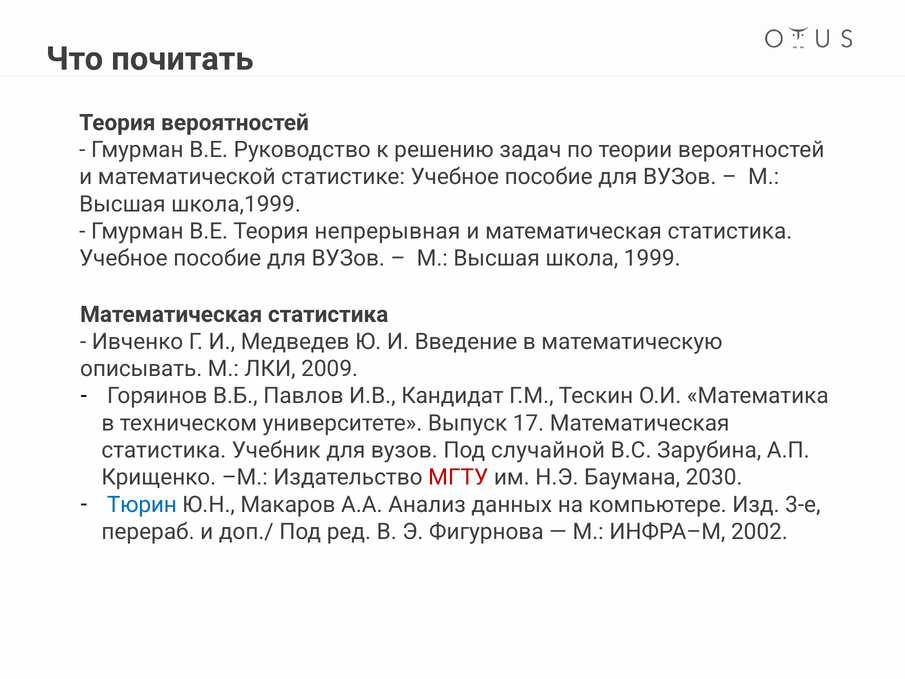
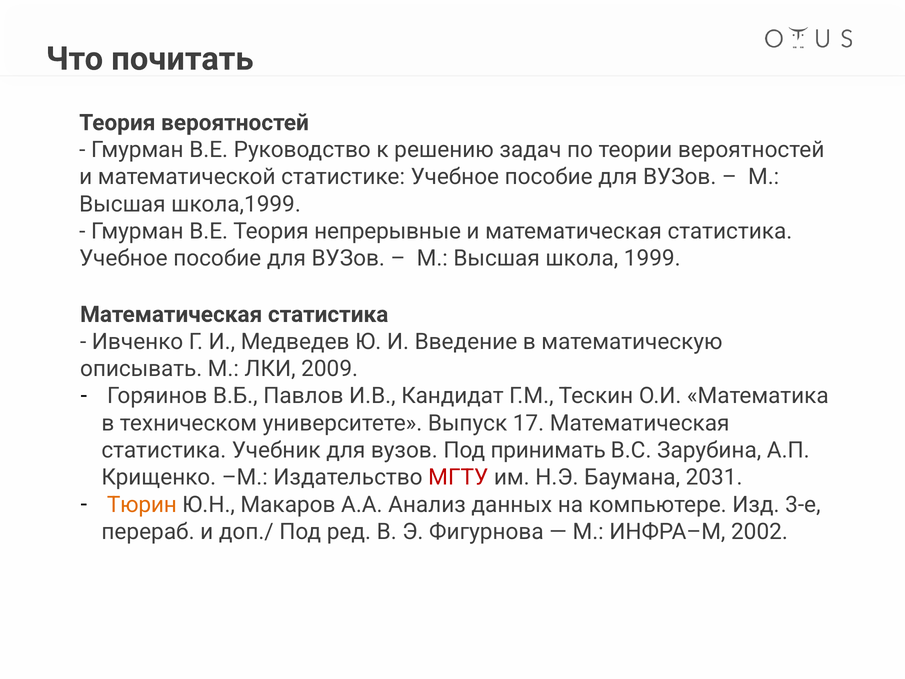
непрерывная: непрерывная -> непрерывные
случайной: случайной -> принимать
2030: 2030 -> 2031
Тюрин colour: blue -> orange
